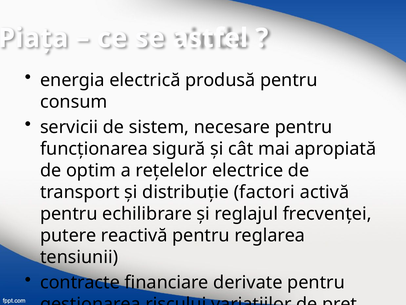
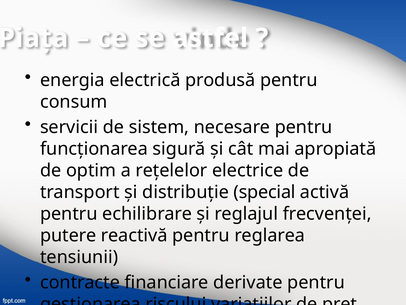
factori: factori -> special
